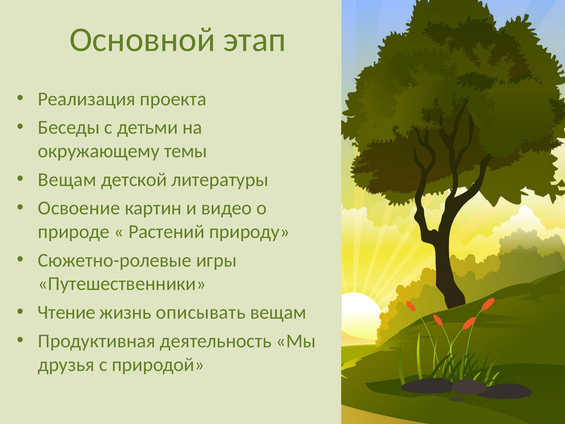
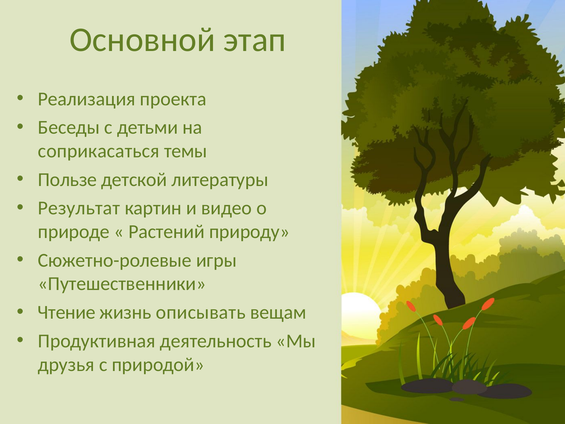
окружающему: окружающему -> соприкасаться
Вещам at (67, 179): Вещам -> Пользе
Освоение: Освоение -> Результат
